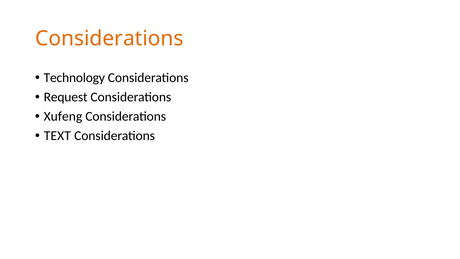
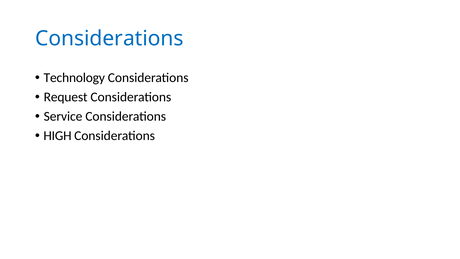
Considerations at (109, 39) colour: orange -> blue
Xufeng: Xufeng -> Service
TEXT: TEXT -> HIGH
